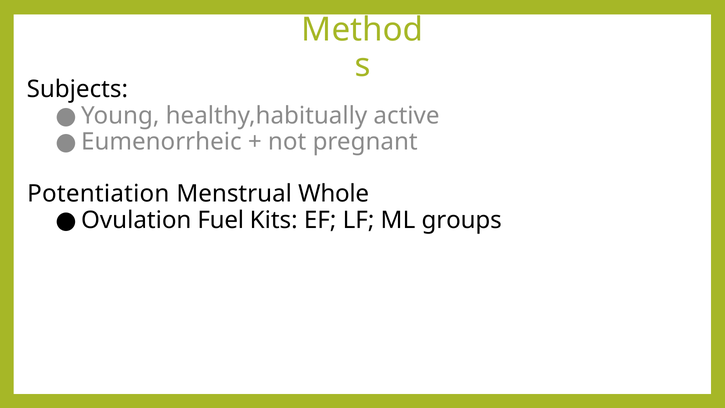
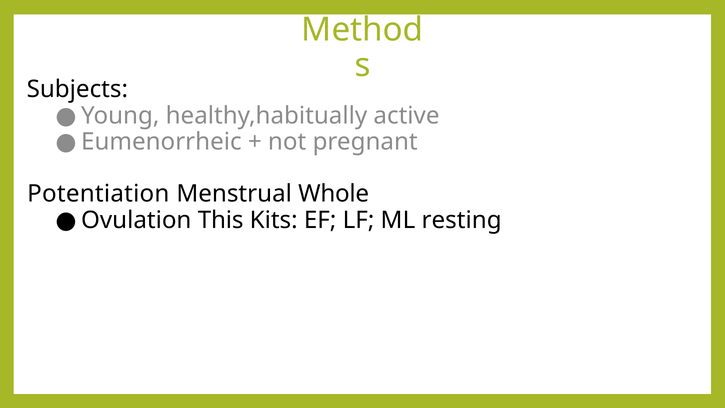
Fuel: Fuel -> This
groups: groups -> resting
